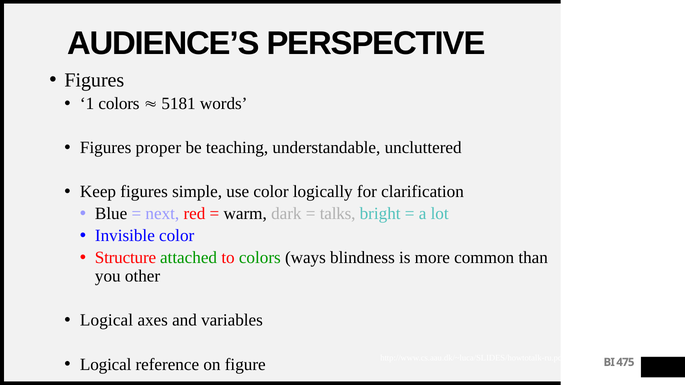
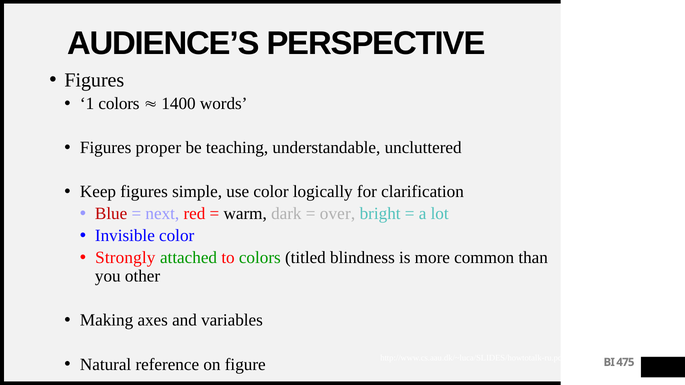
5181: 5181 -> 1400
Blue colour: black -> red
talks: talks -> over
Structure: Structure -> Strongly
ways: ways -> titled
Logical at (107, 321): Logical -> Making
Logical at (106, 365): Logical -> Natural
